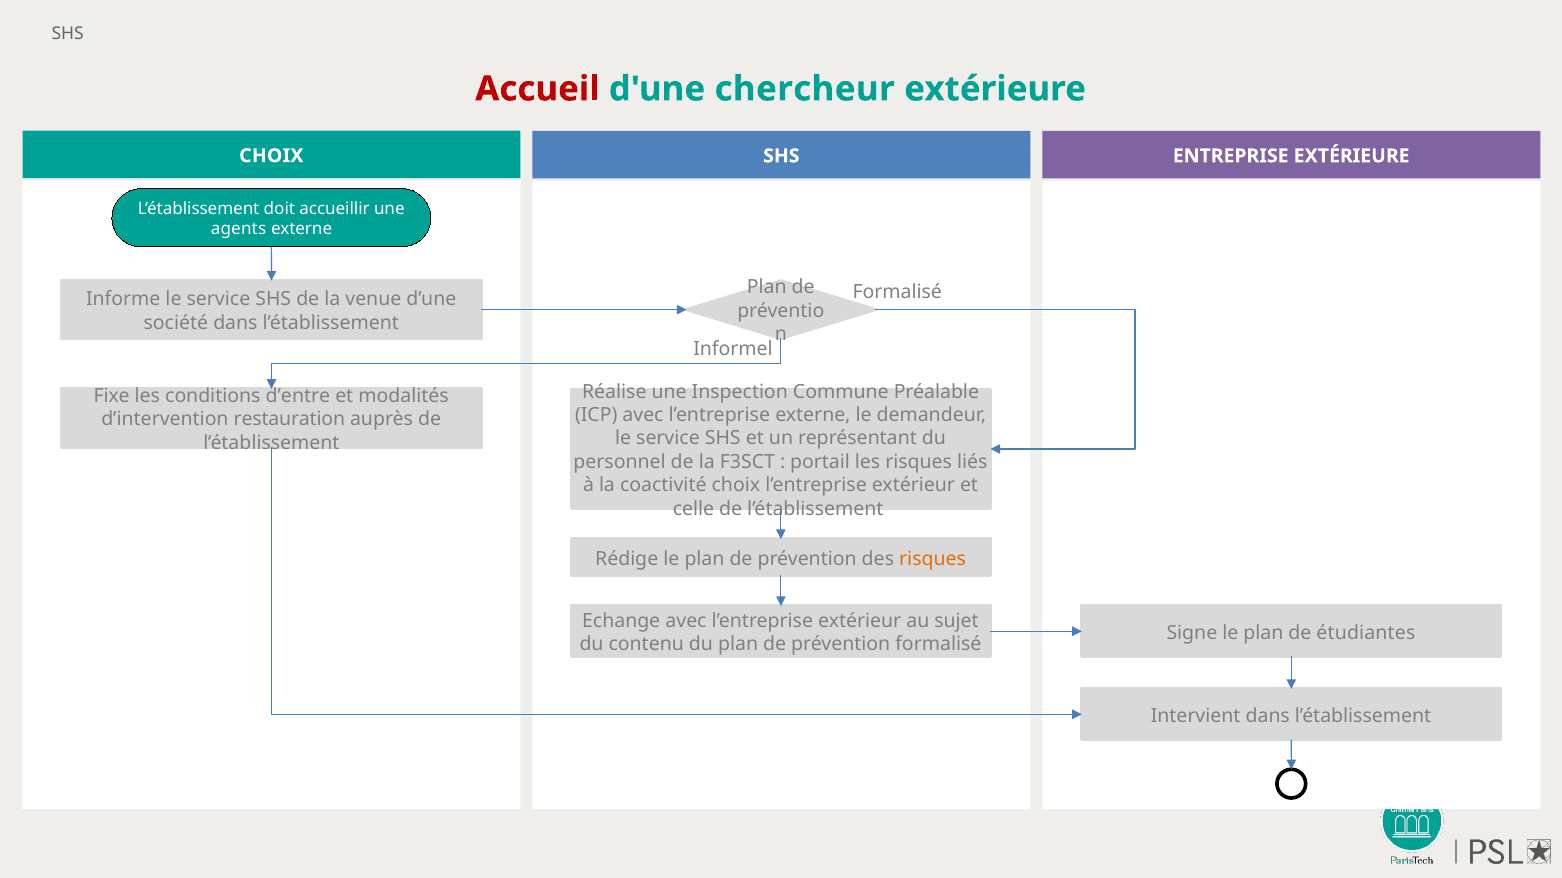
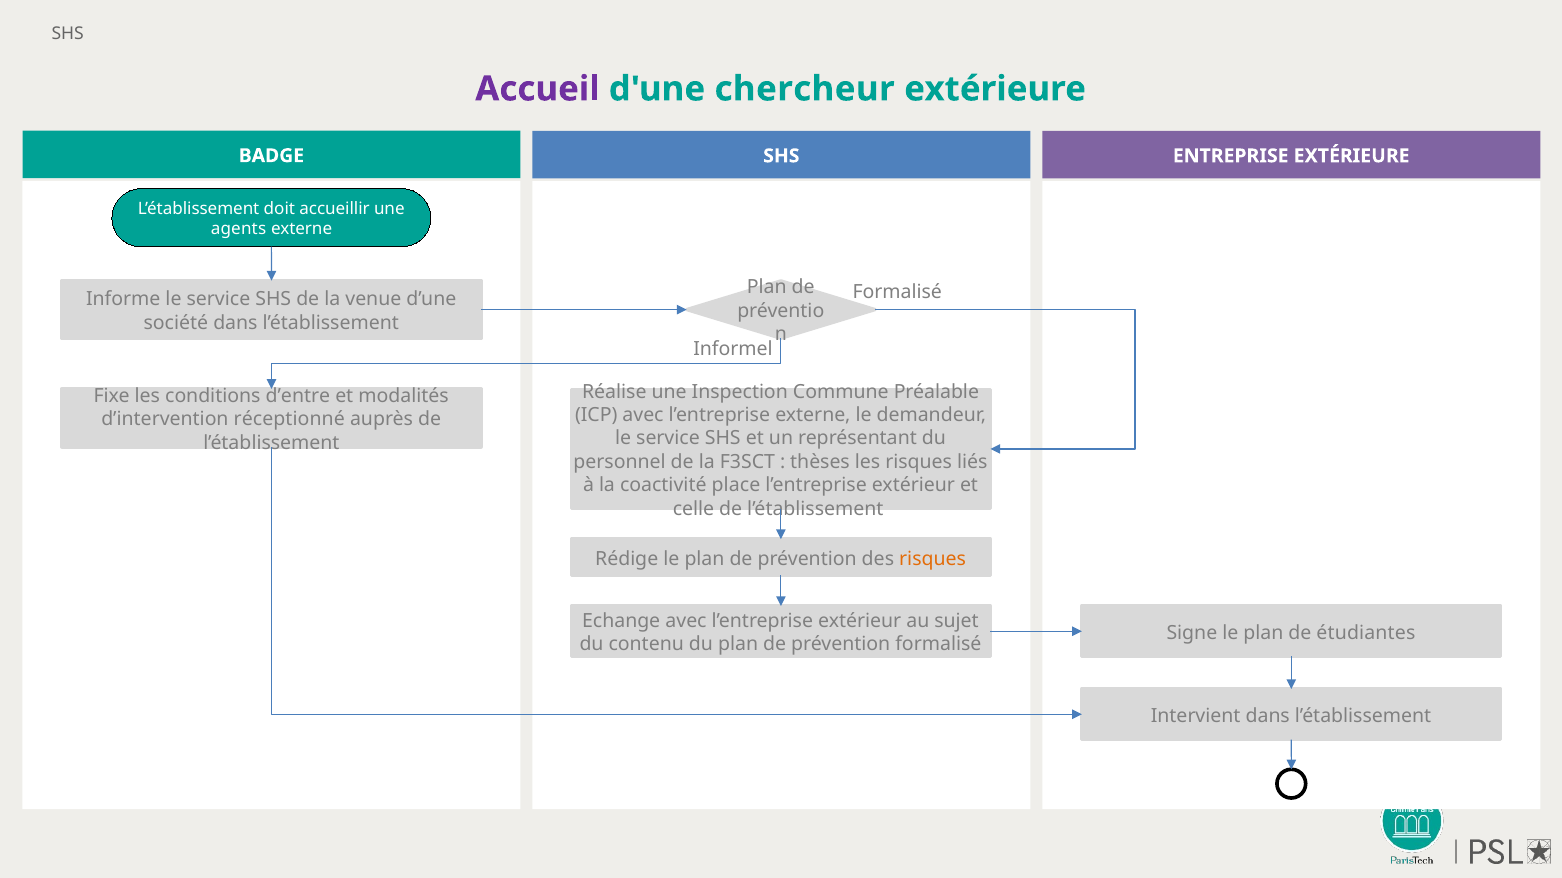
Accueil colour: red -> purple
CHOIX at (271, 156): CHOIX -> BADGE
restauration: restauration -> réceptionné
portail: portail -> thèses
coactivité choix: choix -> place
